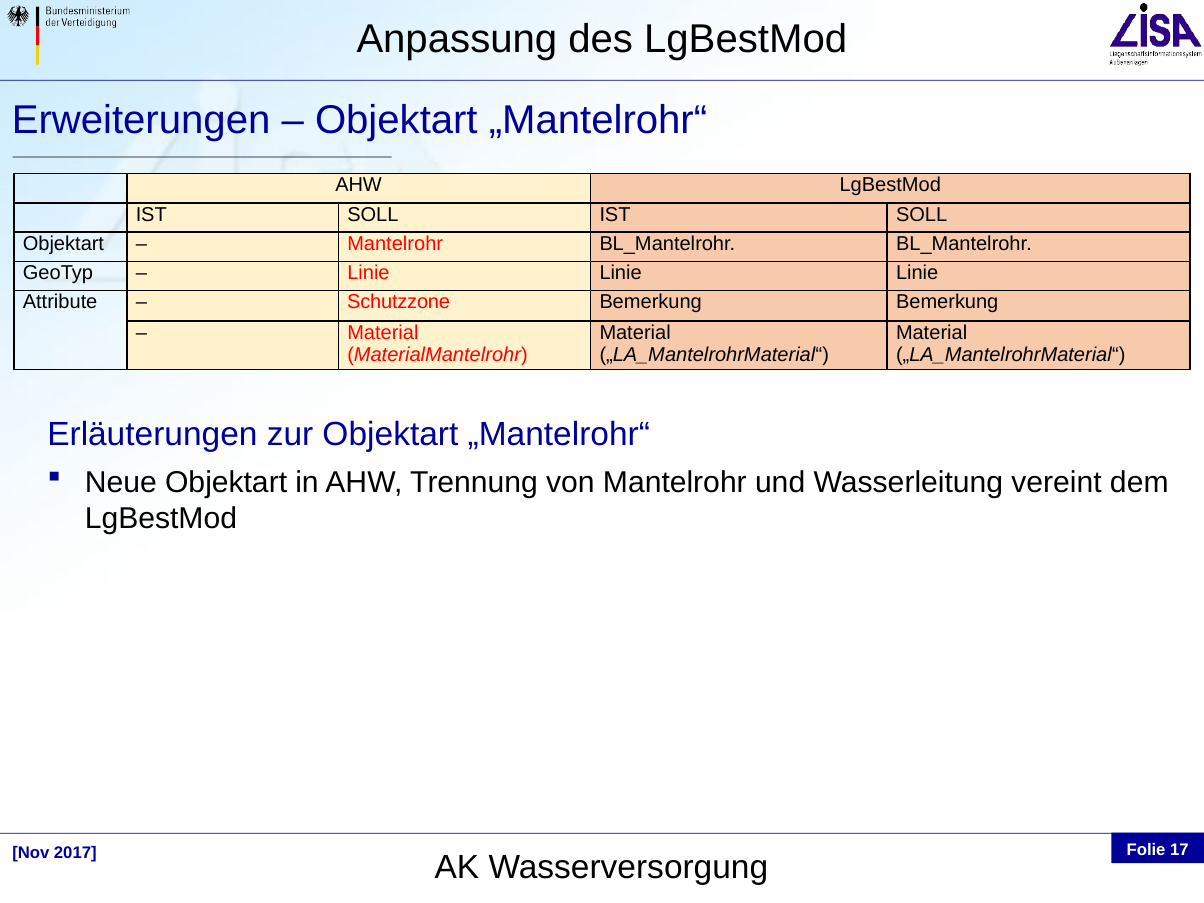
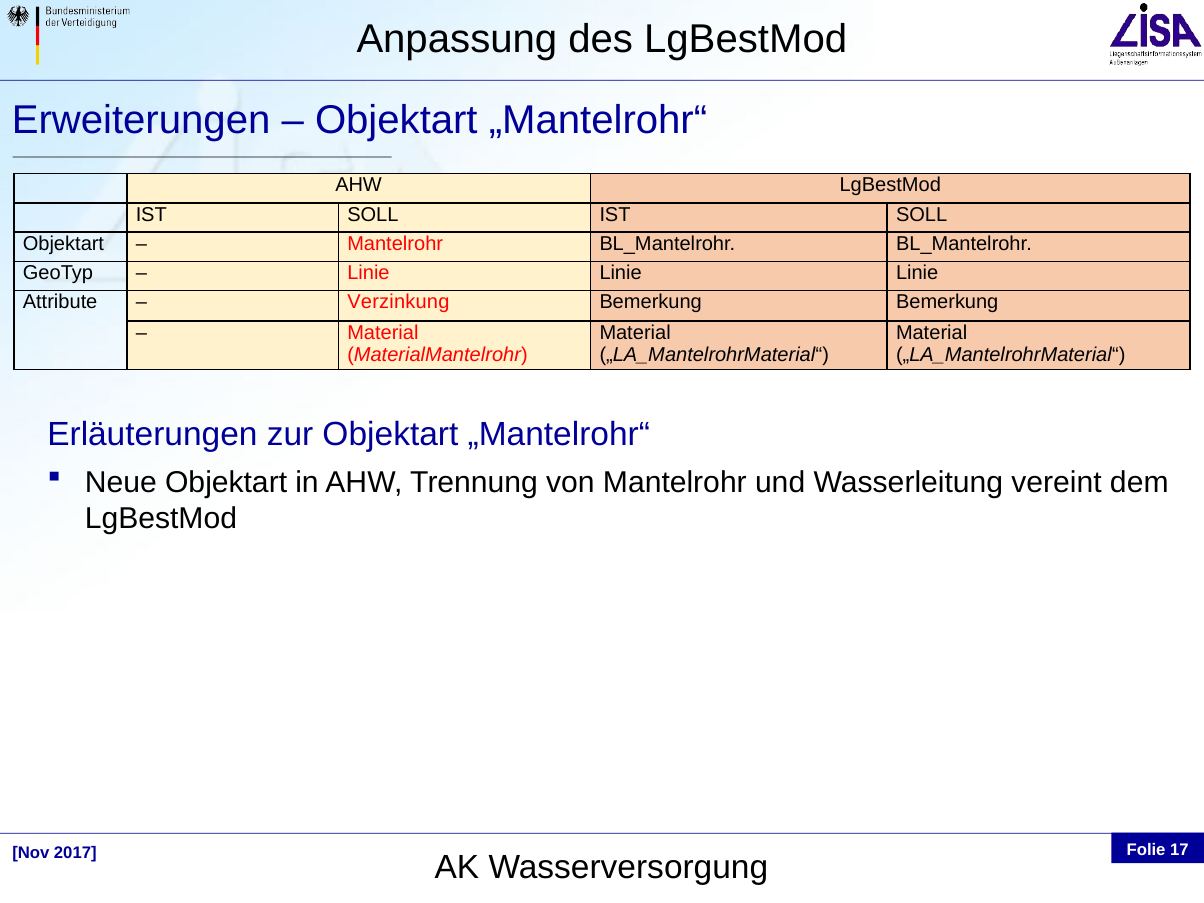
Schutzzone: Schutzzone -> Verzinkung
